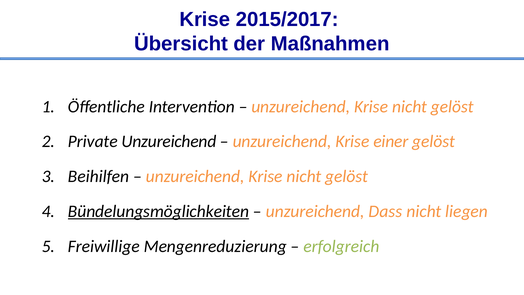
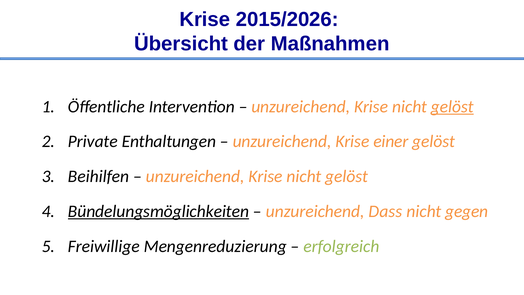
2015/2017: 2015/2017 -> 2015/2026
gelöst at (452, 106) underline: none -> present
Private Unzureichend: Unzureichend -> Enthaltungen
liegen: liegen -> gegen
